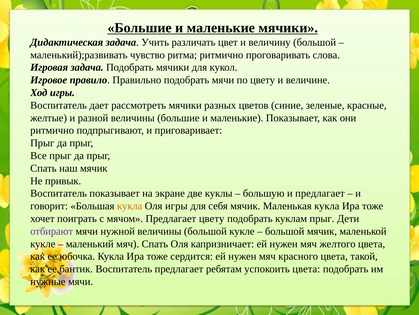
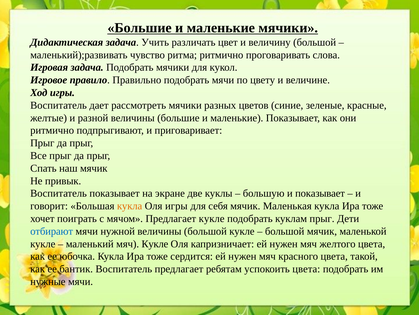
и предлагает: предлагает -> показывает
Предлагает цвету: цвету -> кукле
отбирают colour: purple -> blue
мяч Спать: Спать -> Кукле
